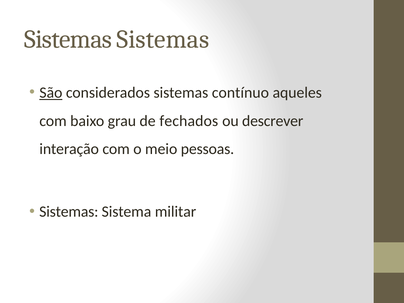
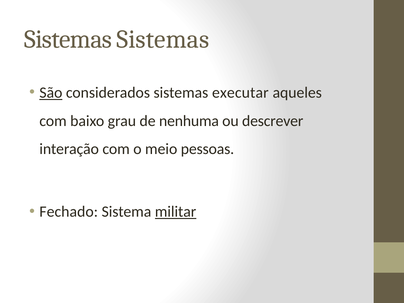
contínuo: contínuo -> executar
fechados: fechados -> nenhuma
Sistemas at (69, 212): Sistemas -> Fechado
militar underline: none -> present
